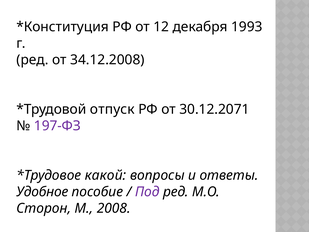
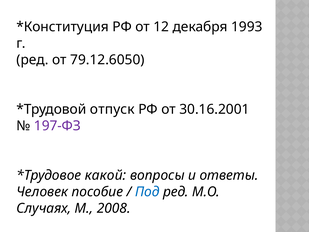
34.12.2008: 34.12.2008 -> 79.12.6050
30.12.2071: 30.12.2071 -> 30.16.2001
Удобное: Удобное -> Человек
Под colour: purple -> blue
Сторон: Сторон -> Случаях
